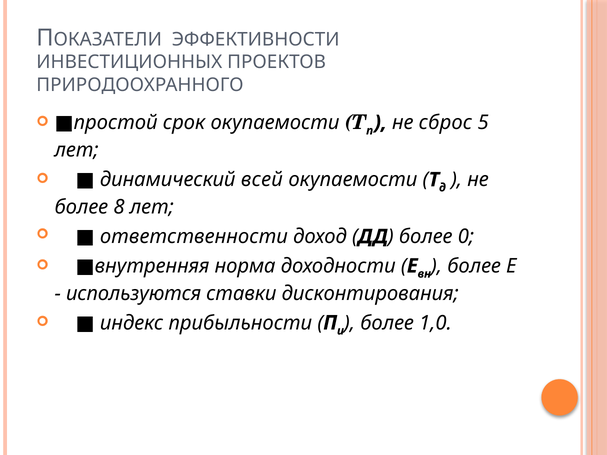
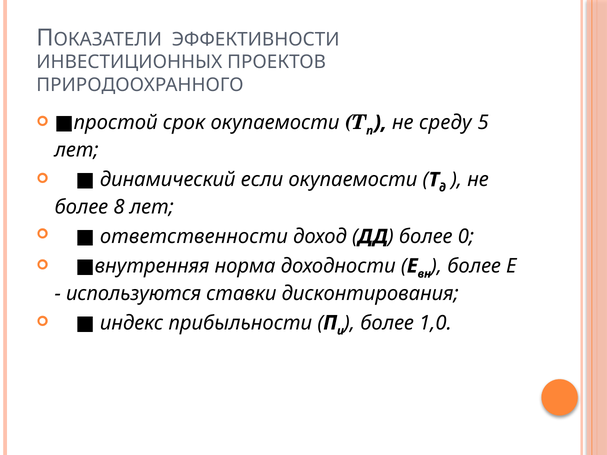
сброс: сброс -> среду
всей: всей -> если
